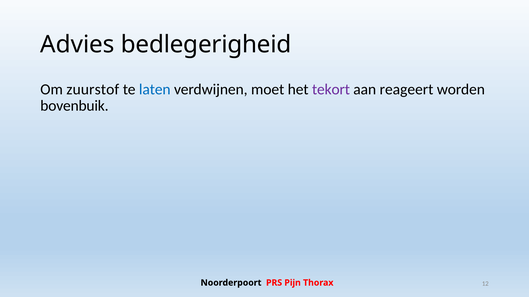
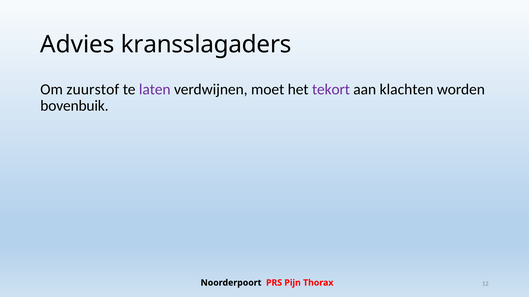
bedlegerigheid: bedlegerigheid -> kransslagaders
laten colour: blue -> purple
reageert: reageert -> klachten
